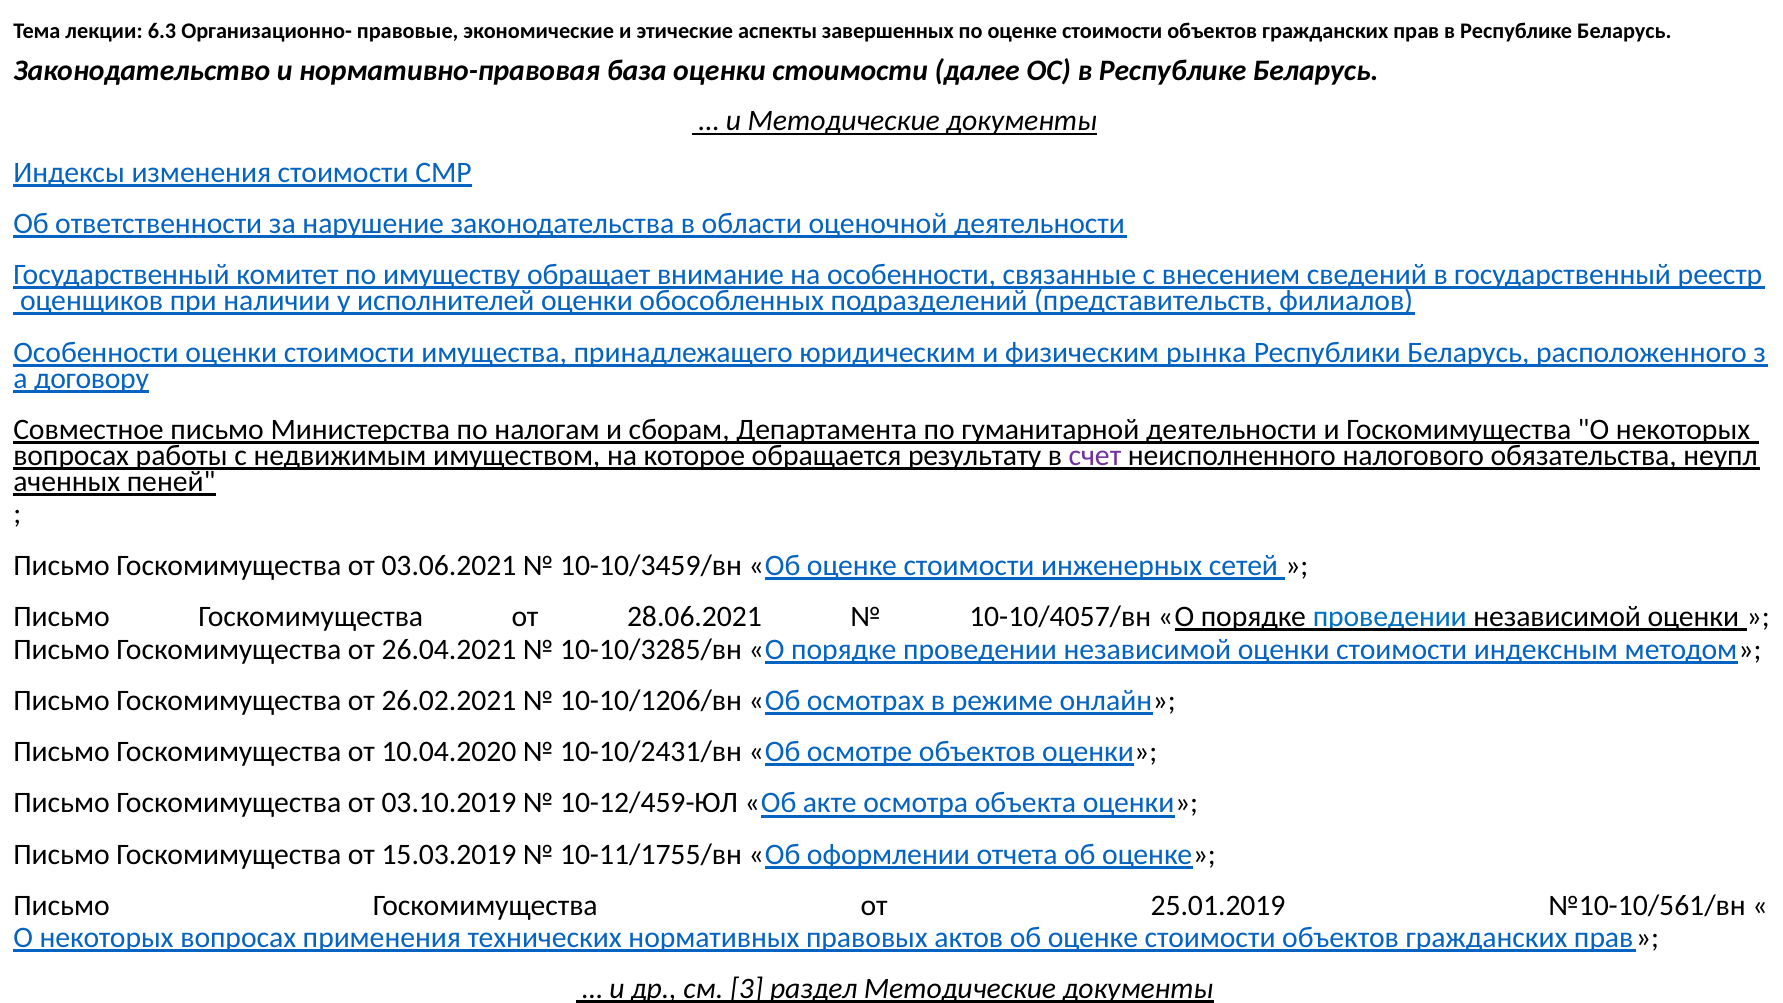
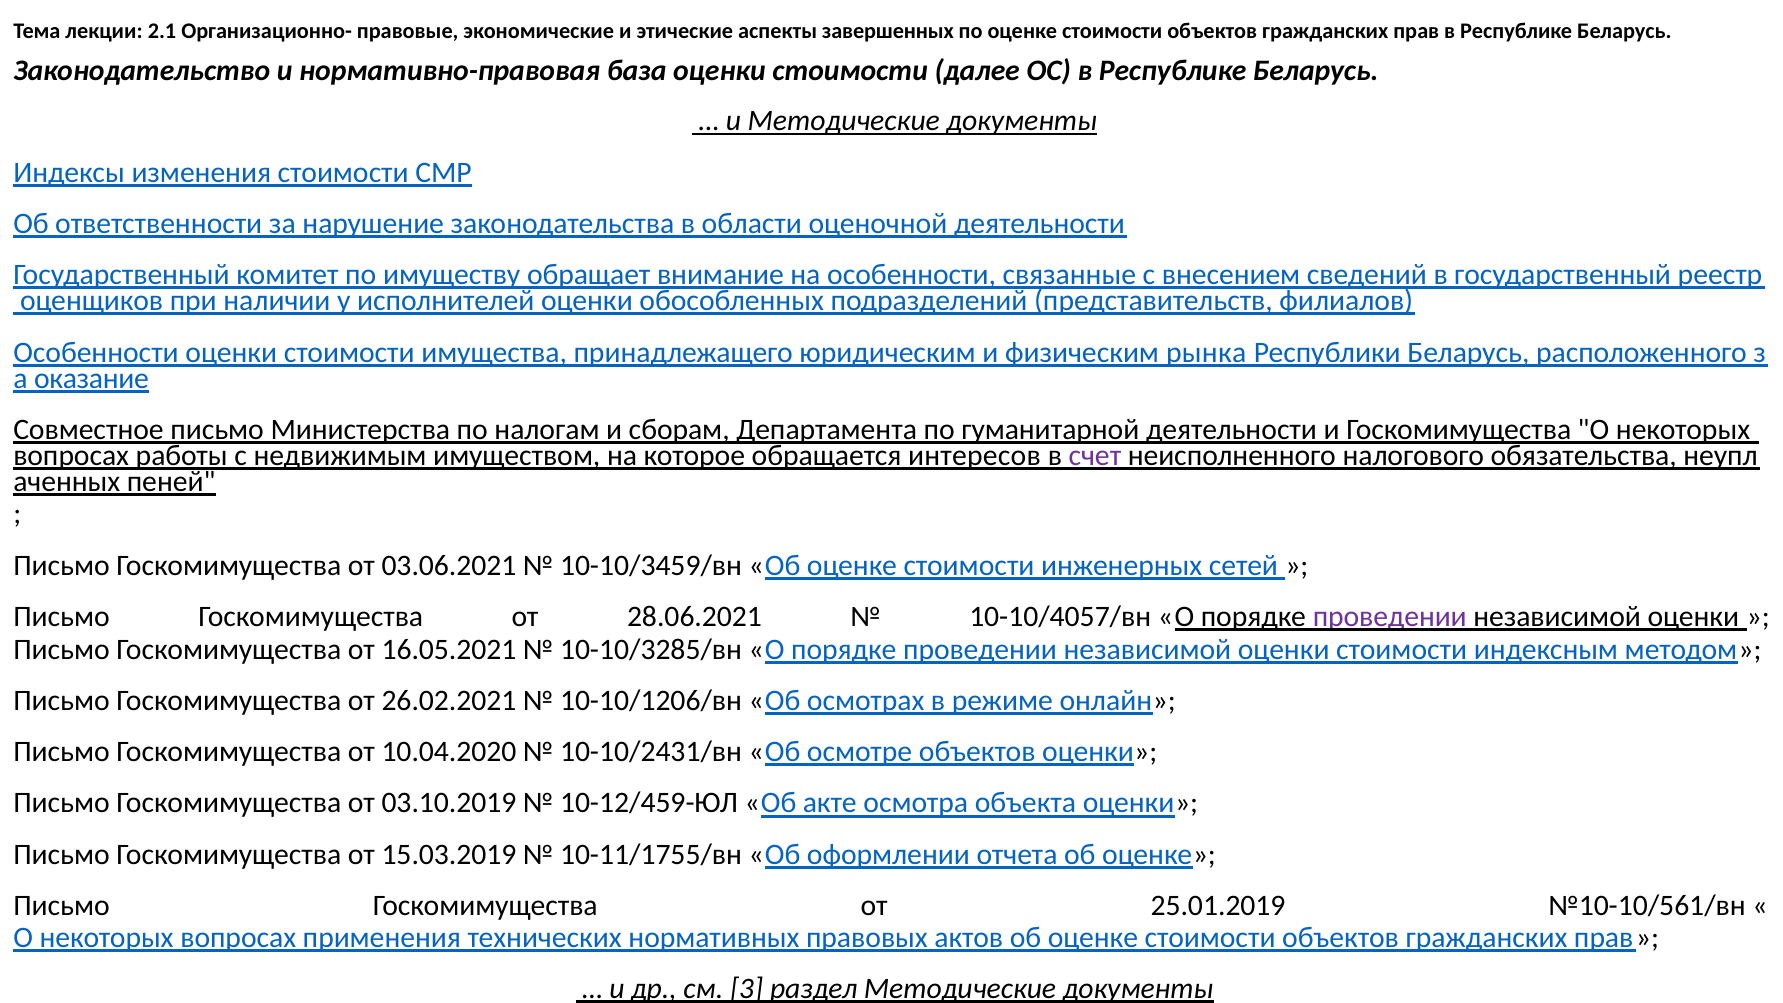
6.3: 6.3 -> 2.1
договору: договору -> оказание
результату: результату -> интересов
проведении at (1390, 617) colour: blue -> purple
26.04.2021: 26.04.2021 -> 16.05.2021
